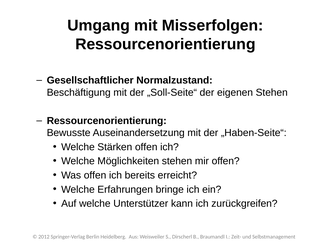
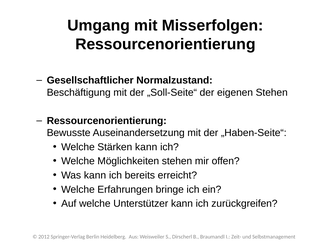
Stärken offen: offen -> kann
Was offen: offen -> kann
